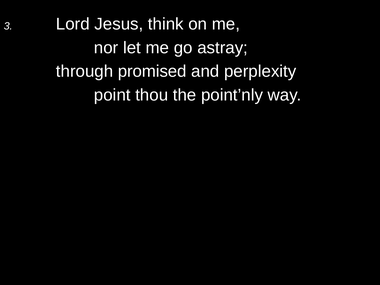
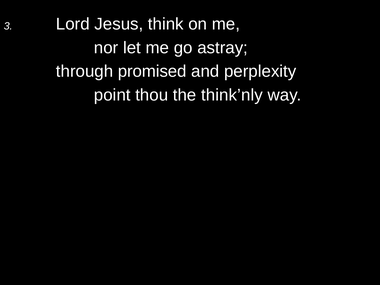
point’nly: point’nly -> think’nly
